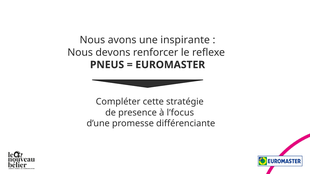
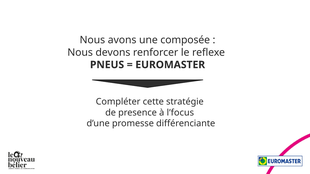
inspirante: inspirante -> composée
